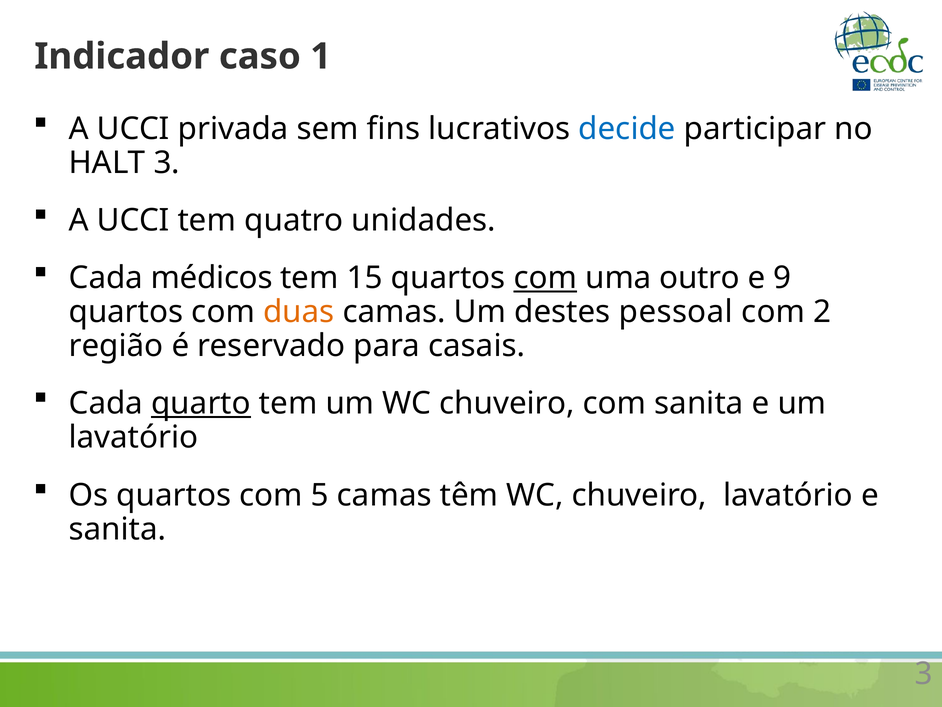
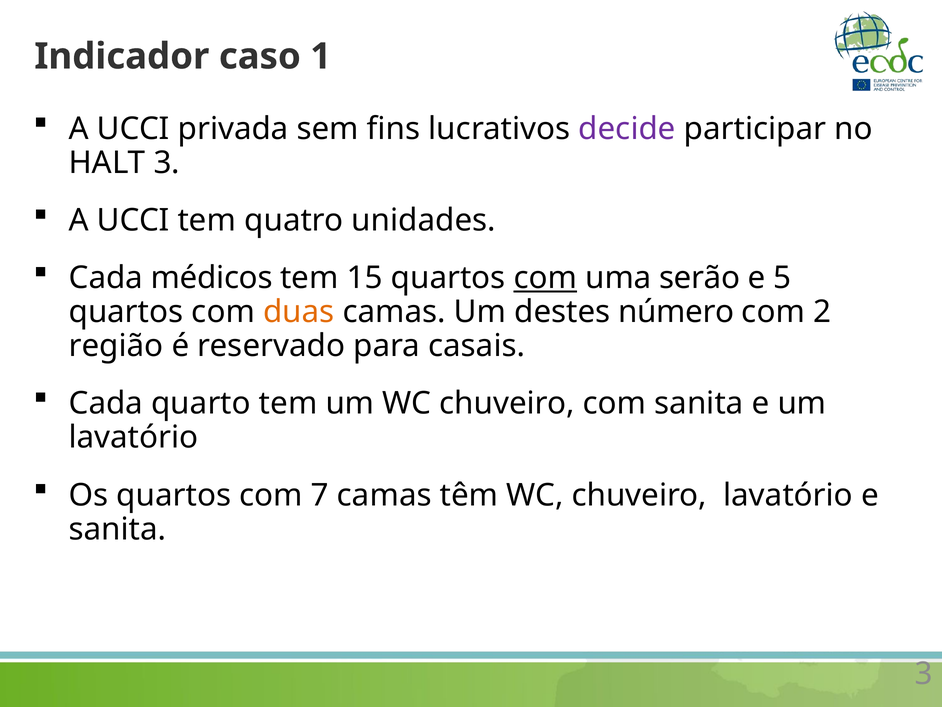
decide colour: blue -> purple
outro: outro -> serão
9: 9 -> 5
pessoal: pessoal -> número
quarto underline: present -> none
5: 5 -> 7
